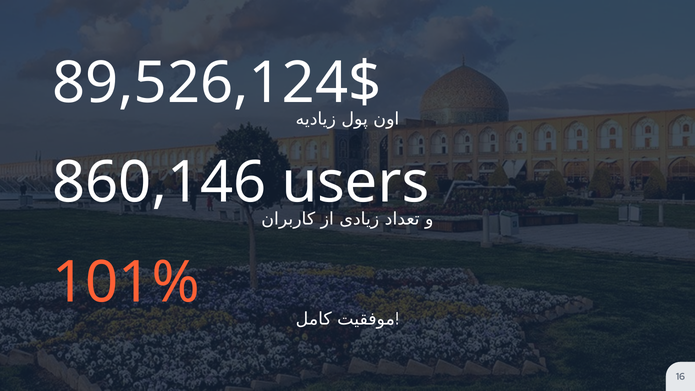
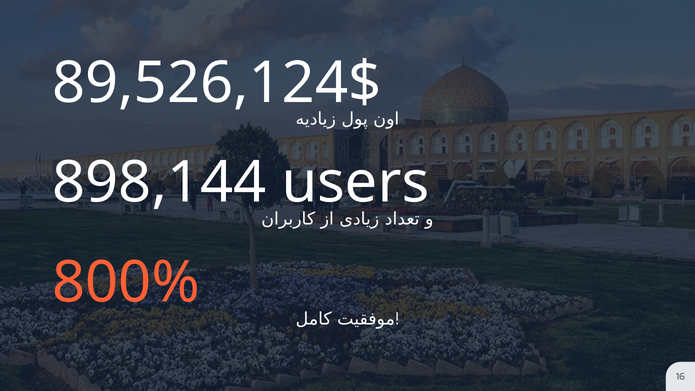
860,146: 860,146 -> 898,144
101%: 101% -> 800%
